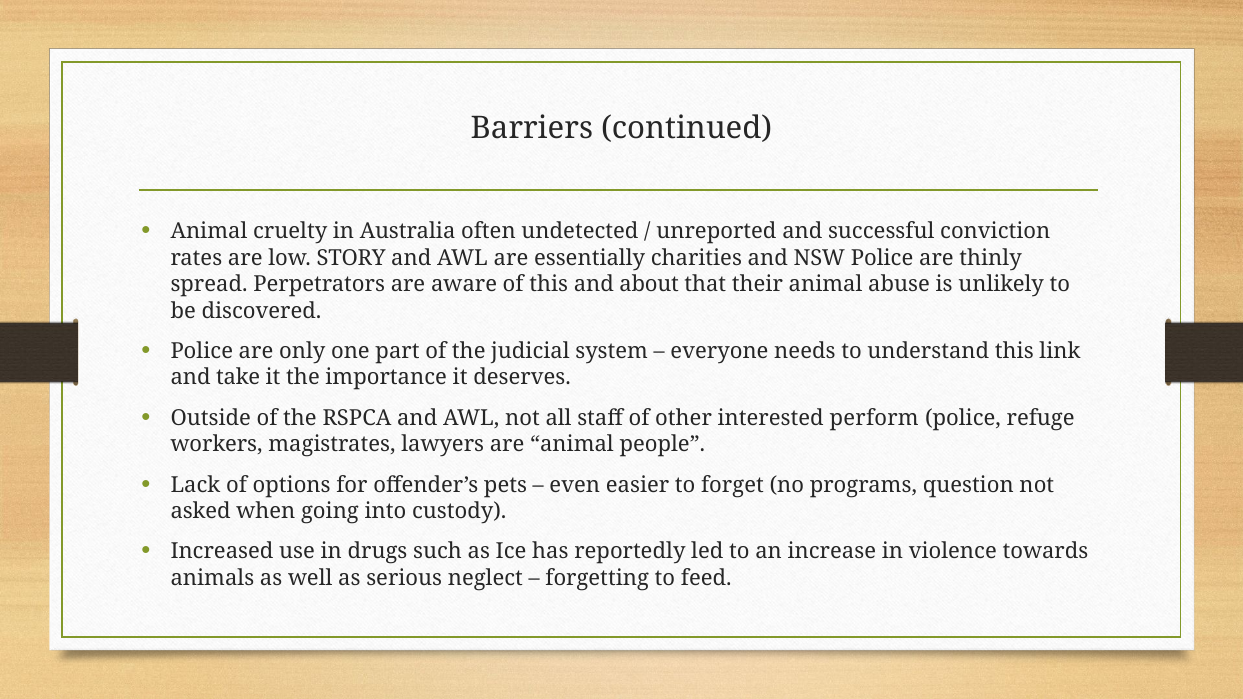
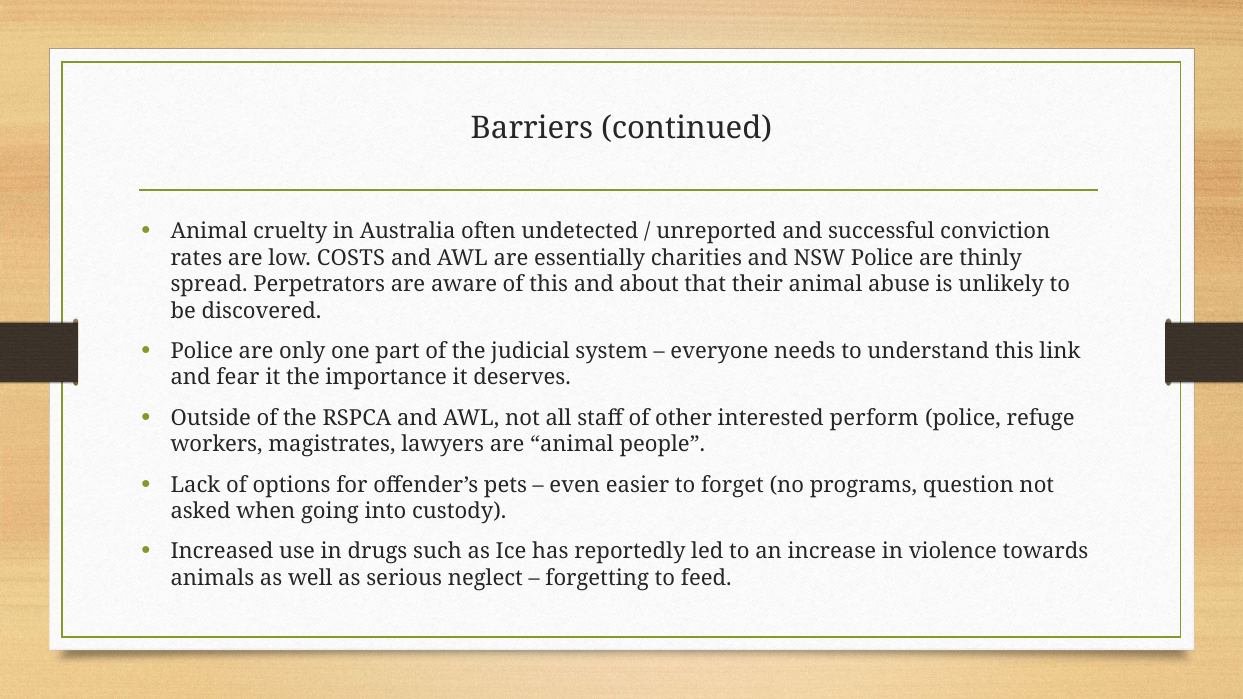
STORY: STORY -> COSTS
take: take -> fear
